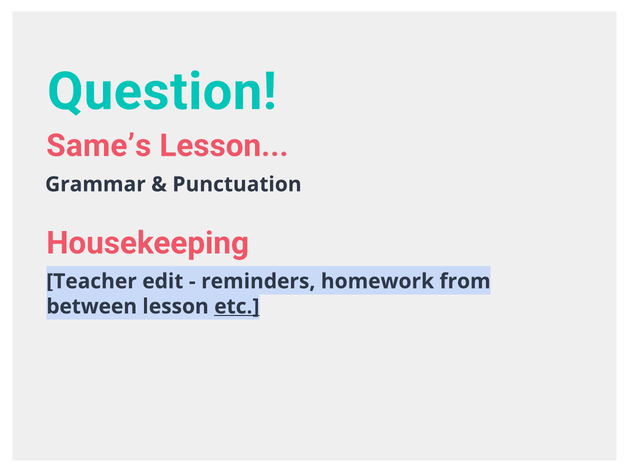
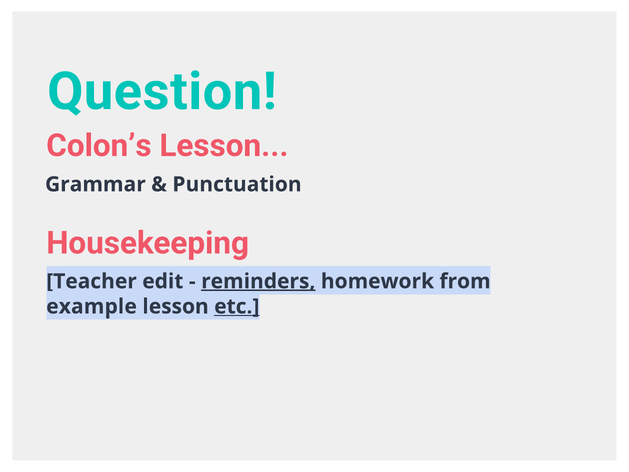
Same’s: Same’s -> Colon’s
reminders underline: none -> present
between: between -> example
